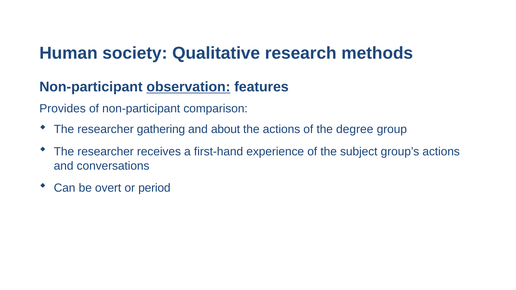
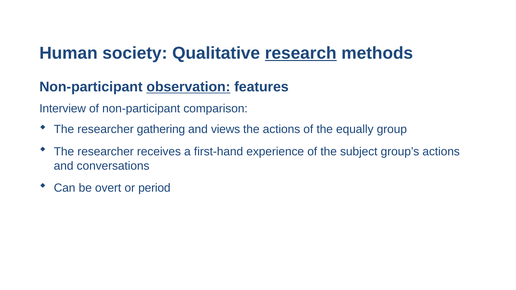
research underline: none -> present
Provides: Provides -> Interview
about: about -> views
degree: degree -> equally
